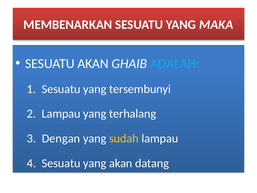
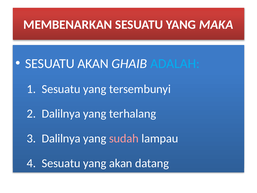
Lampau at (61, 114): Lampau -> Dalilnya
Dengan at (61, 138): Dengan -> Dalilnya
sudah colour: yellow -> pink
